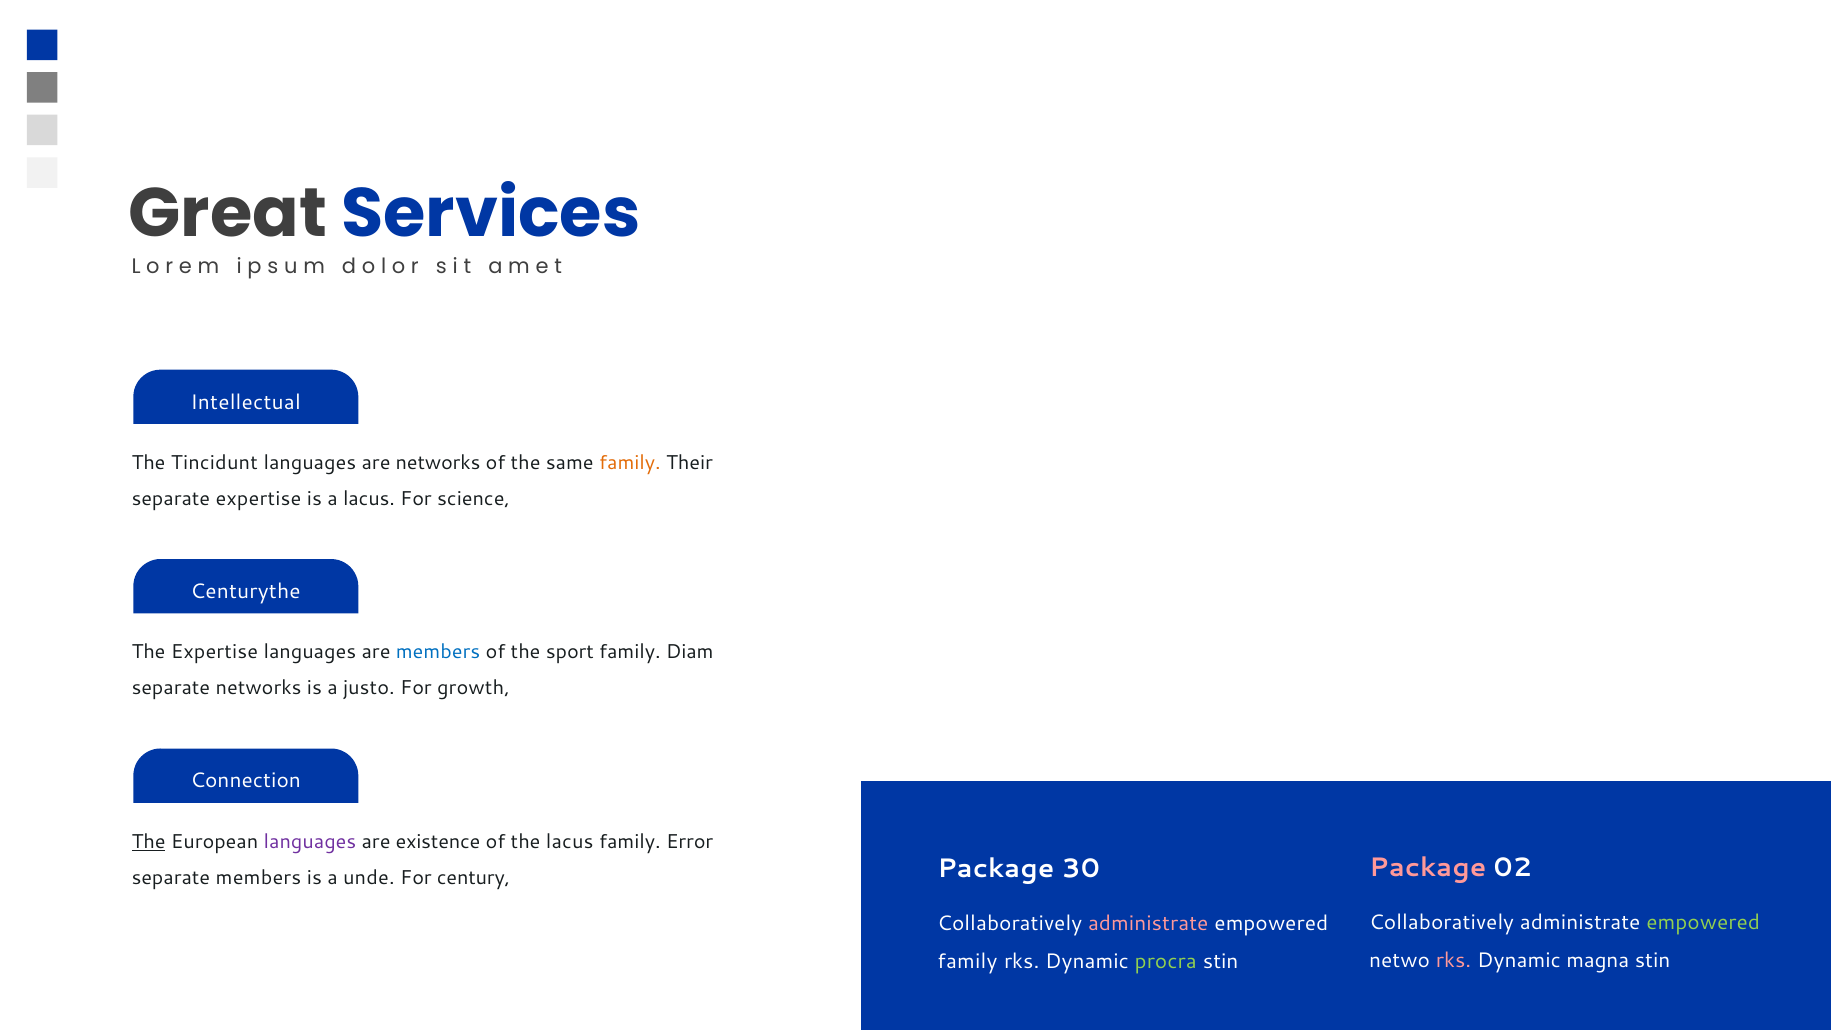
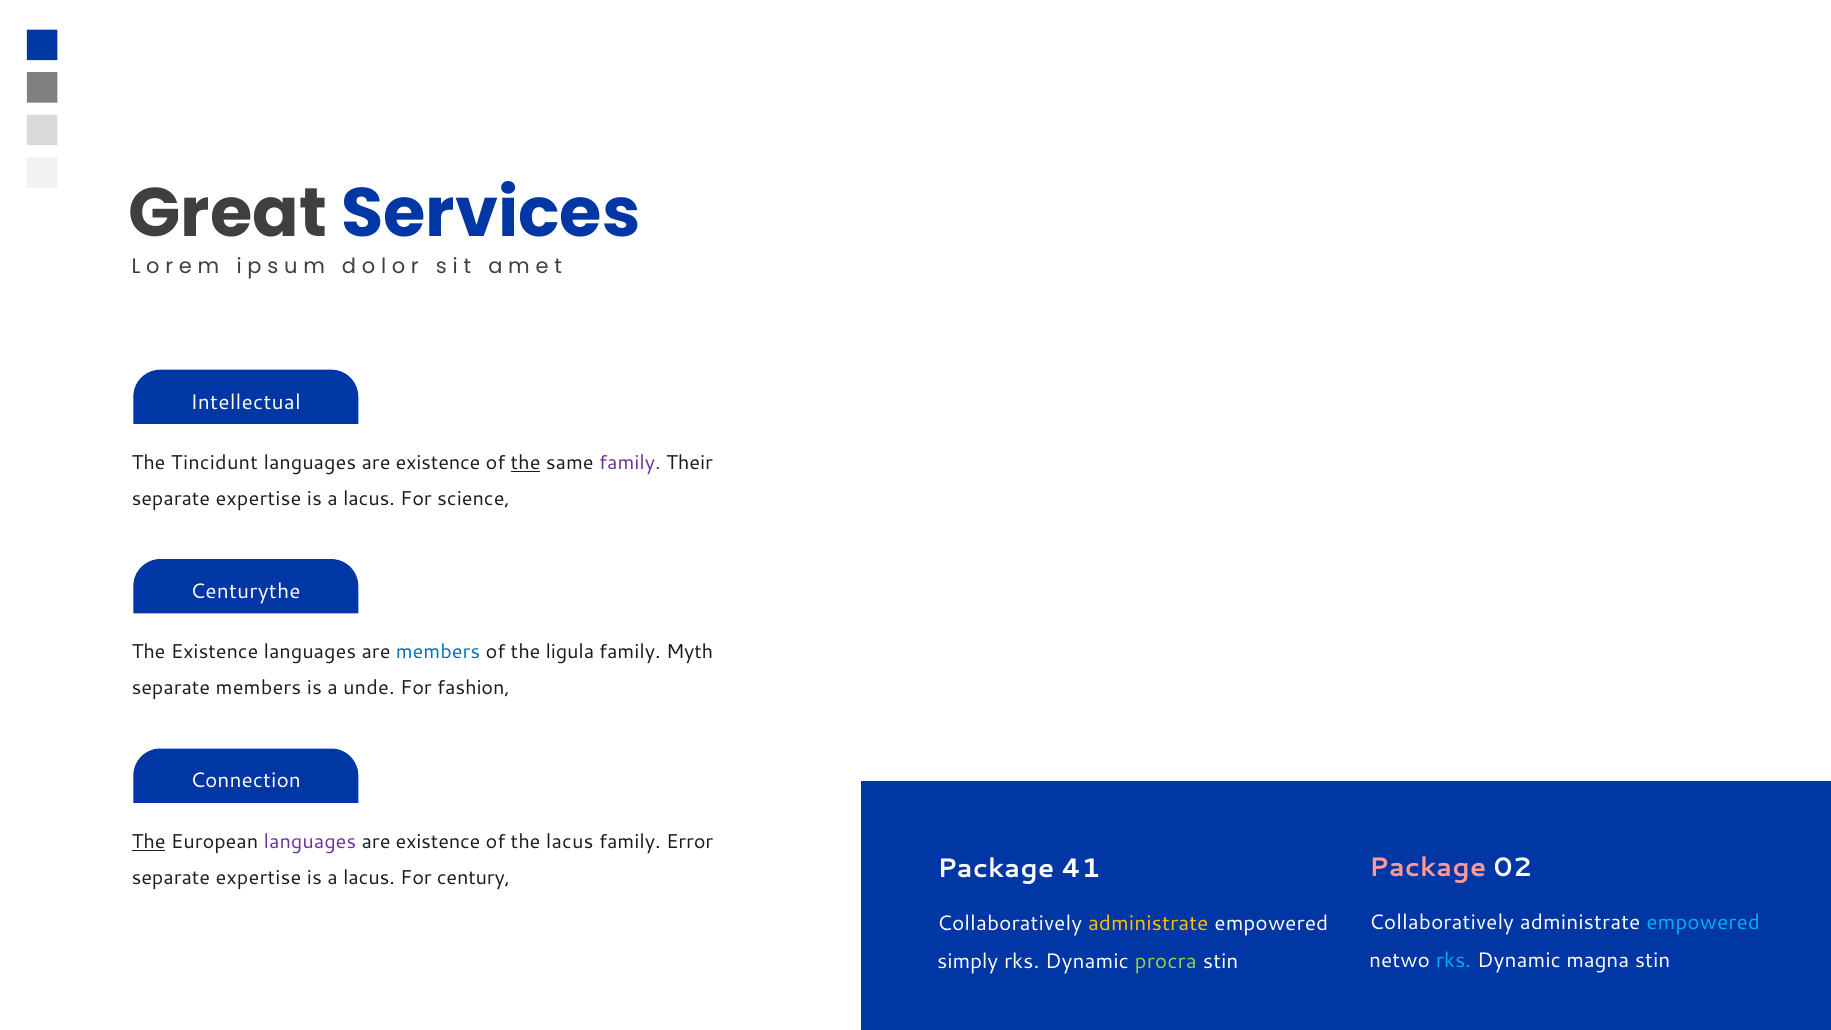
networks at (438, 463): networks -> existence
the at (526, 463) underline: none -> present
family at (630, 463) colour: orange -> purple
The Expertise: Expertise -> Existence
sport: sport -> ligula
Diam: Diam -> Myth
separate networks: networks -> members
justo: justo -> unde
growth: growth -> fashion
30: 30 -> 41
members at (259, 878): members -> expertise
unde at (369, 878): unde -> lacus
empowered at (1703, 923) colour: light green -> light blue
administrate at (1148, 924) colour: pink -> yellow
rks at (1454, 961) colour: pink -> light blue
family at (968, 961): family -> simply
